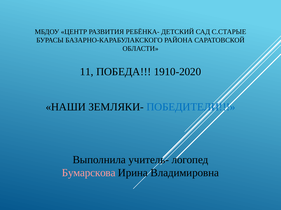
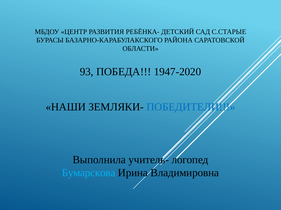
11: 11 -> 93
1910-2020: 1910-2020 -> 1947-2020
Бумарскова colour: pink -> light blue
